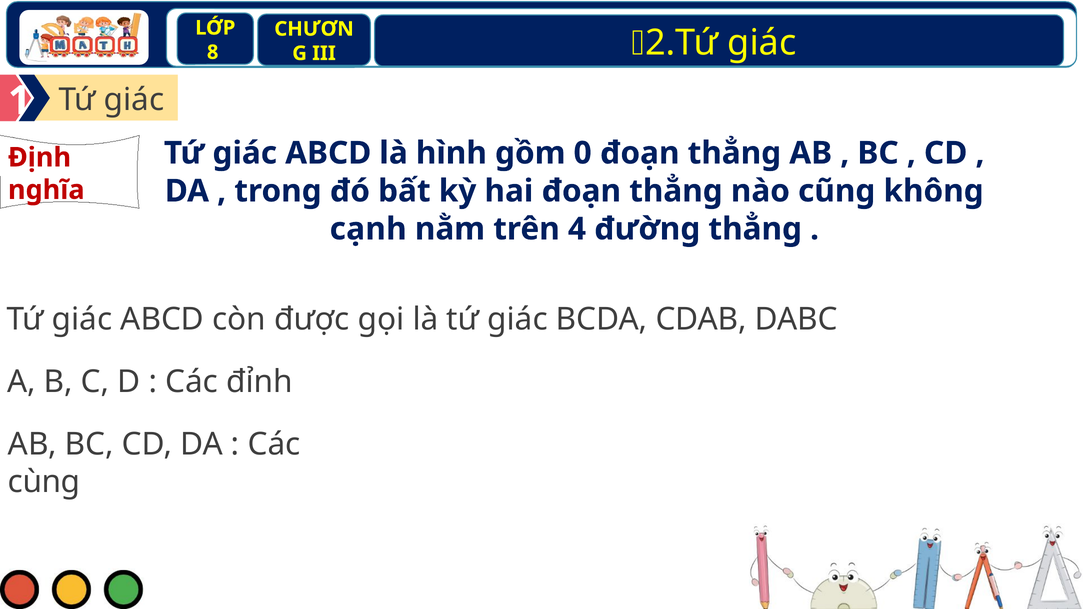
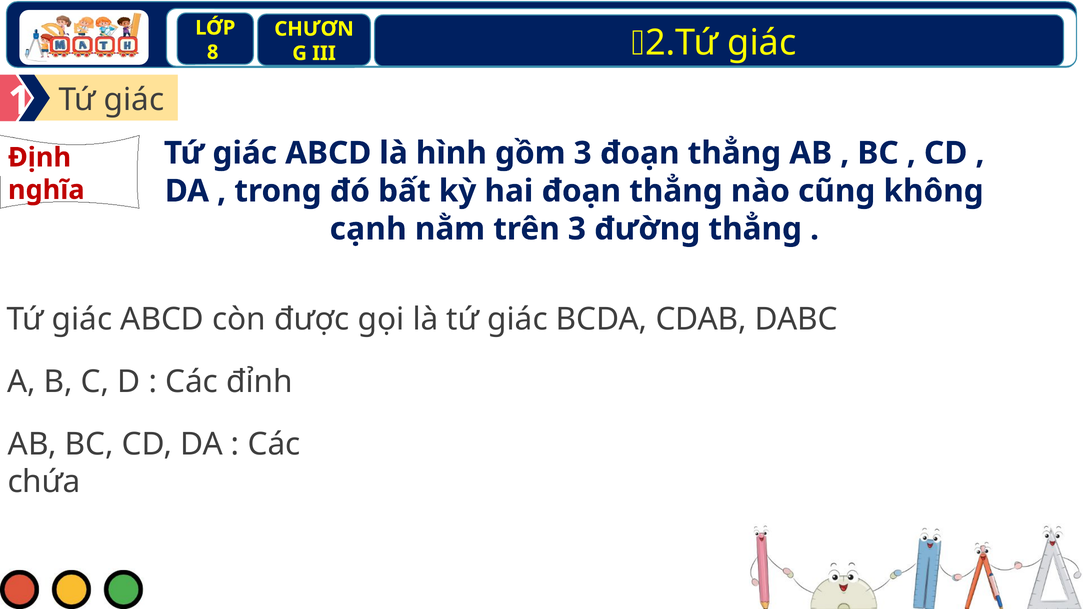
gồm 0: 0 -> 3
trên 4: 4 -> 3
cùng: cùng -> chứa
